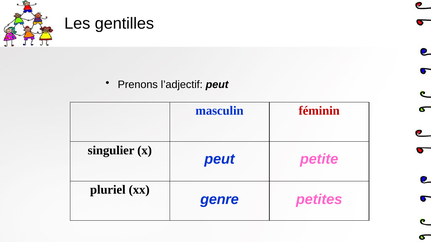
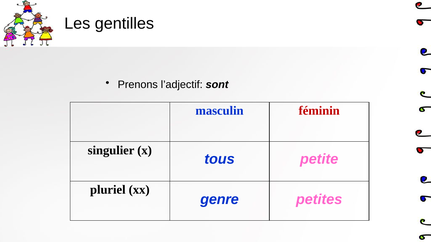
l’adjectif peut: peut -> sont
peut at (220, 159): peut -> tous
